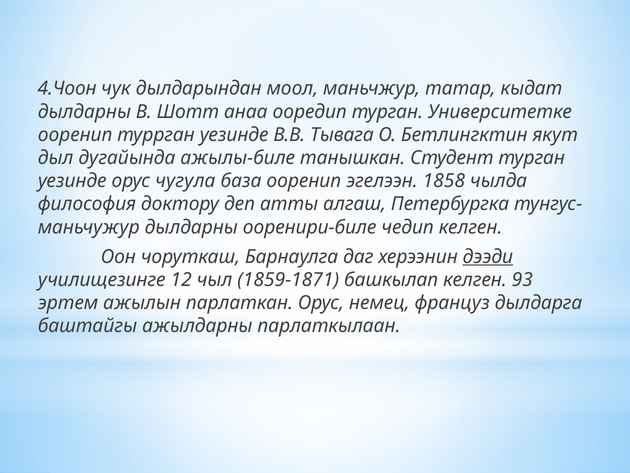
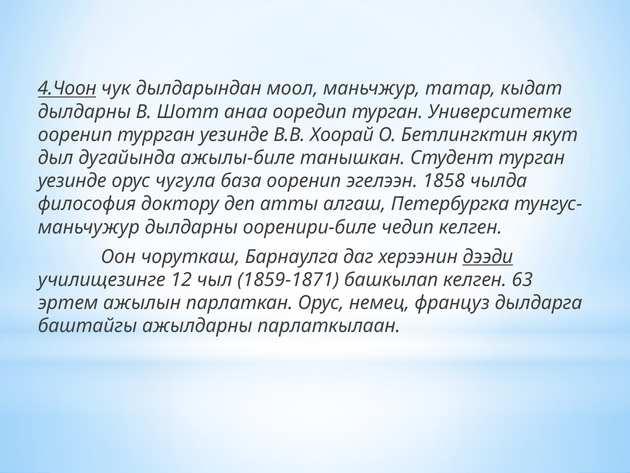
4.Чоон underline: none -> present
Тывага: Тывага -> Хоорай
93: 93 -> 63
